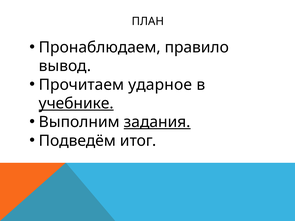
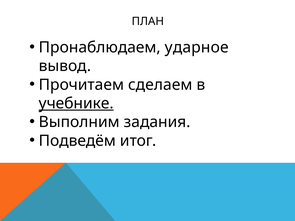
правило: правило -> ударное
ударное: ударное -> сделаем
задания underline: present -> none
